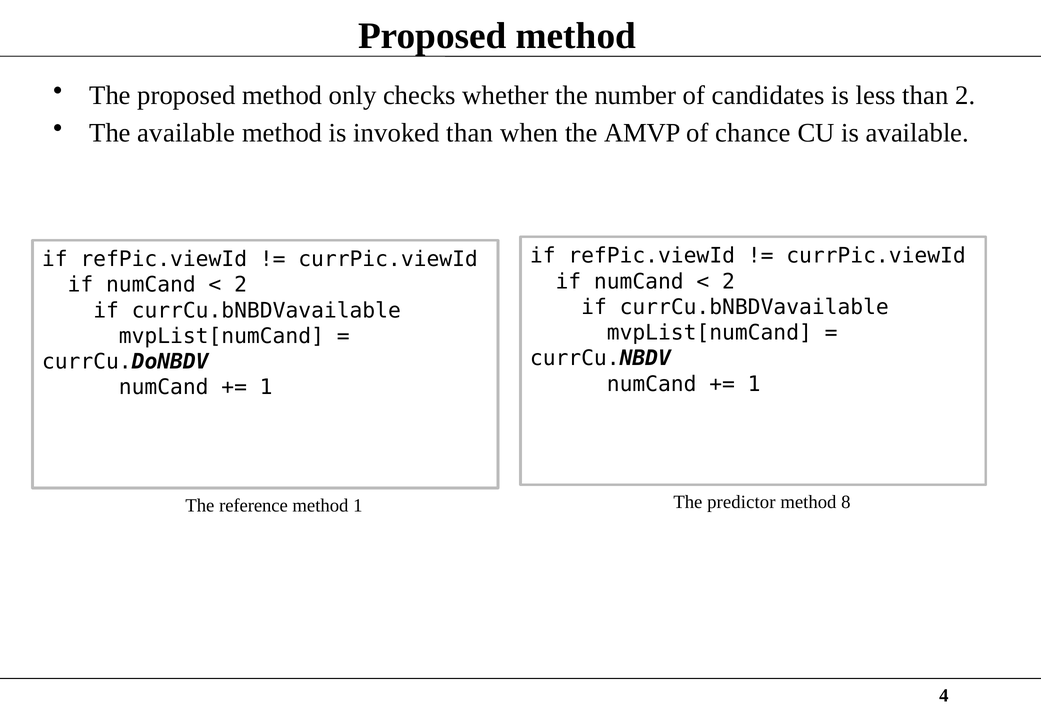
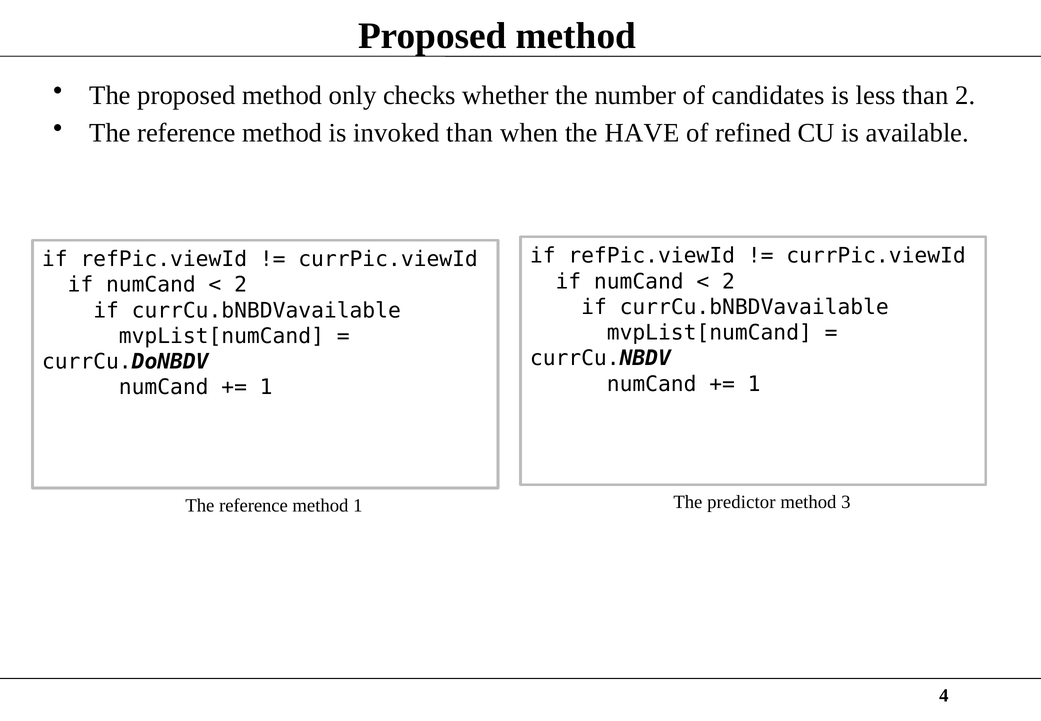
available at (186, 133): available -> reference
AMVP: AMVP -> HAVE
chance: chance -> refined
8: 8 -> 3
